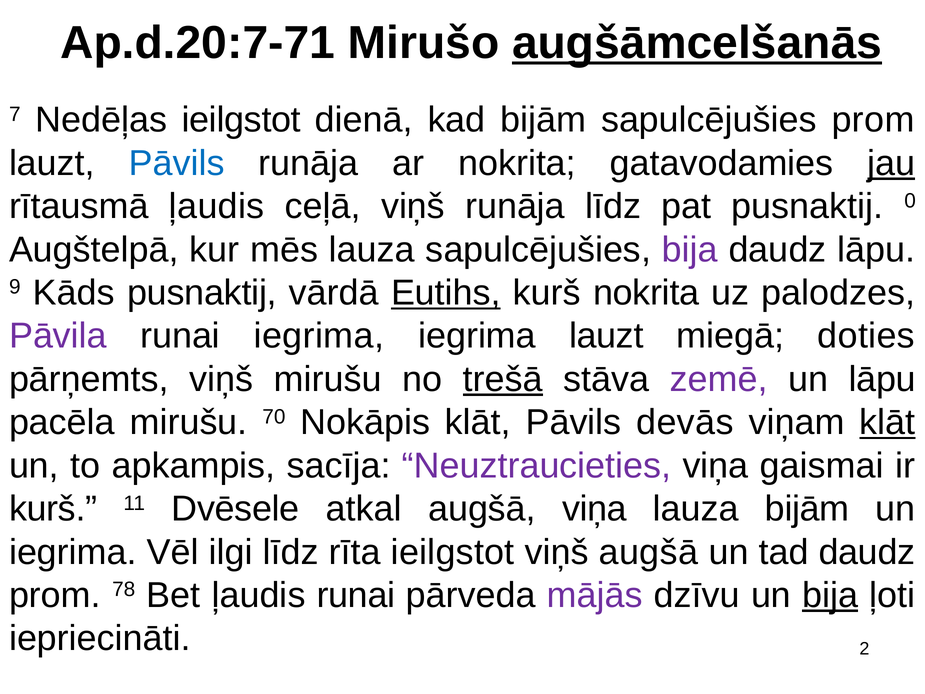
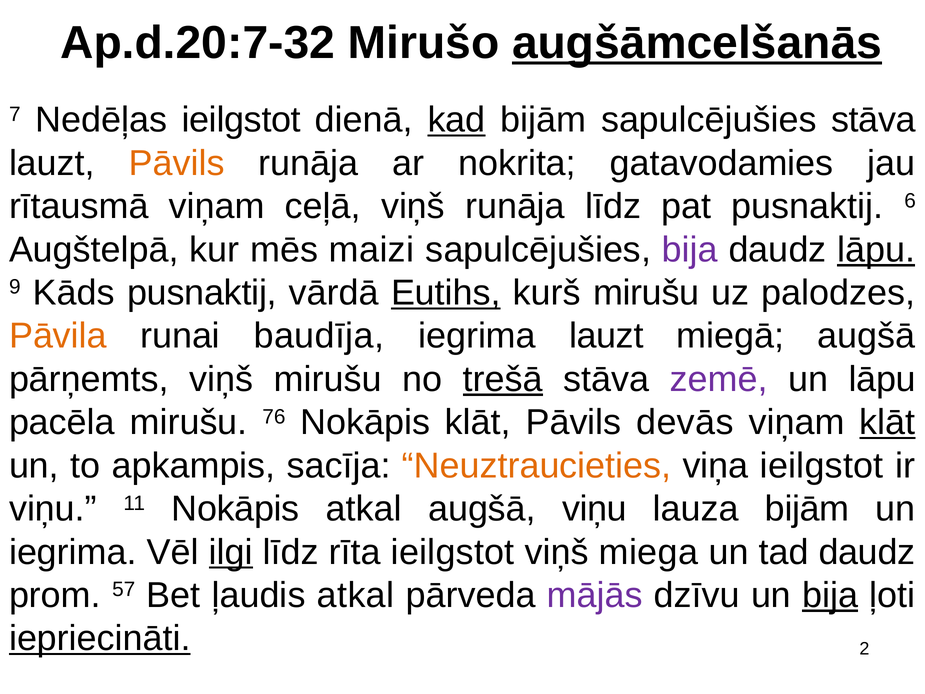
Ap.d.20:7-71: Ap.d.20:7-71 -> Ap.d.20:7-32
kad underline: none -> present
sapulcējušies prom: prom -> stāva
Pāvils at (177, 163) colour: blue -> orange
jau underline: present -> none
rītausmā ļaudis: ļaudis -> viņam
0: 0 -> 6
mēs lauza: lauza -> maizi
lāpu at (876, 250) underline: none -> present
kurš nokrita: nokrita -> mirušu
Pāvila colour: purple -> orange
runai iegrima: iegrima -> baudīja
miegā doties: doties -> augšā
70: 70 -> 76
Neuztraucieties colour: purple -> orange
viņa gaismai: gaismai -> ieilgstot
kurš at (53, 509): kurš -> viņu
11 Dvēsele: Dvēsele -> Nokāpis
augšā viņa: viņa -> viņu
ilgi underline: none -> present
viņš augšā: augšā -> miega
78: 78 -> 57
ļaudis runai: runai -> atkal
iepriecināti underline: none -> present
